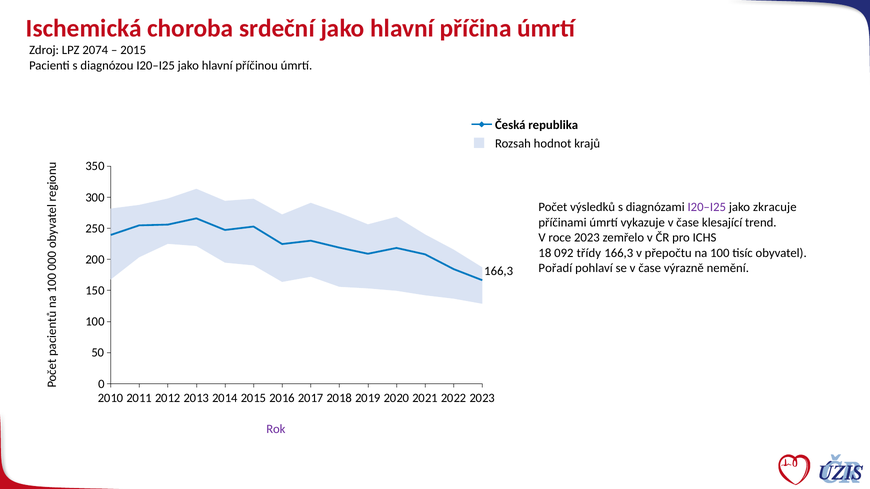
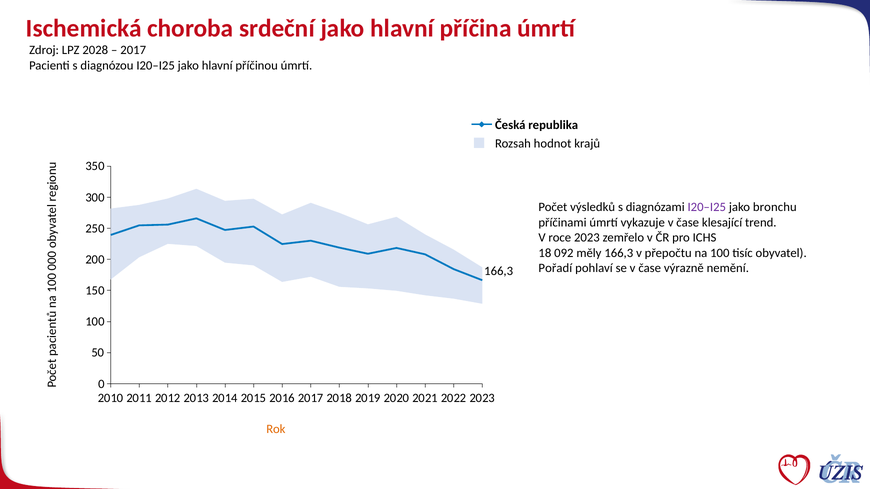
2074: 2074 -> 2028
2015 at (133, 50): 2015 -> 2017
zkracuje: zkracuje -> bronchu
třídy: třídy -> měly
Rok colour: purple -> orange
